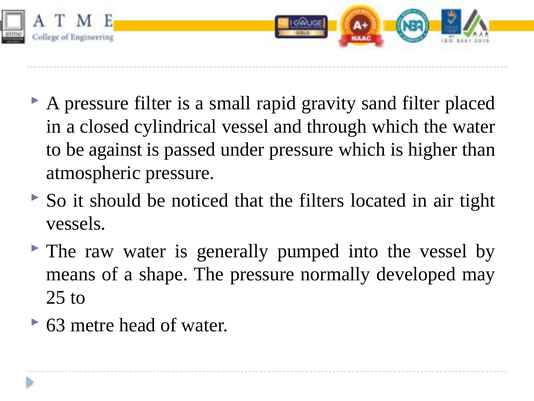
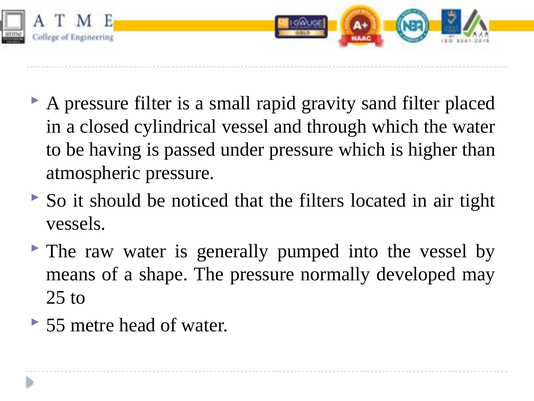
against: against -> having
63: 63 -> 55
